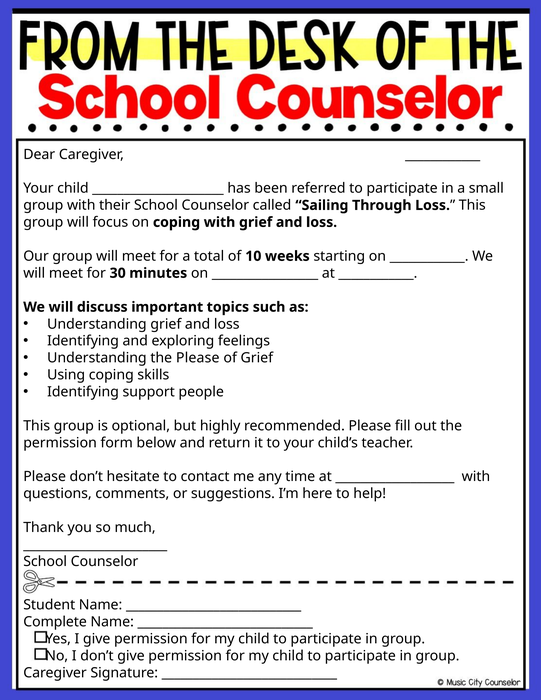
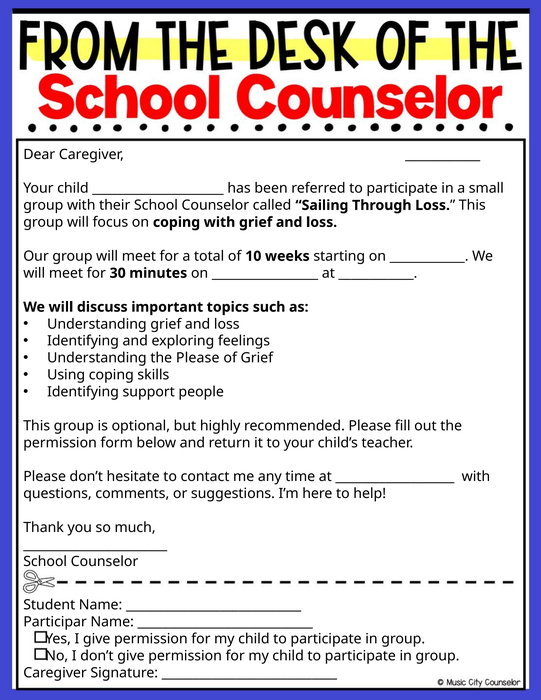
Complete: Complete -> Participar
